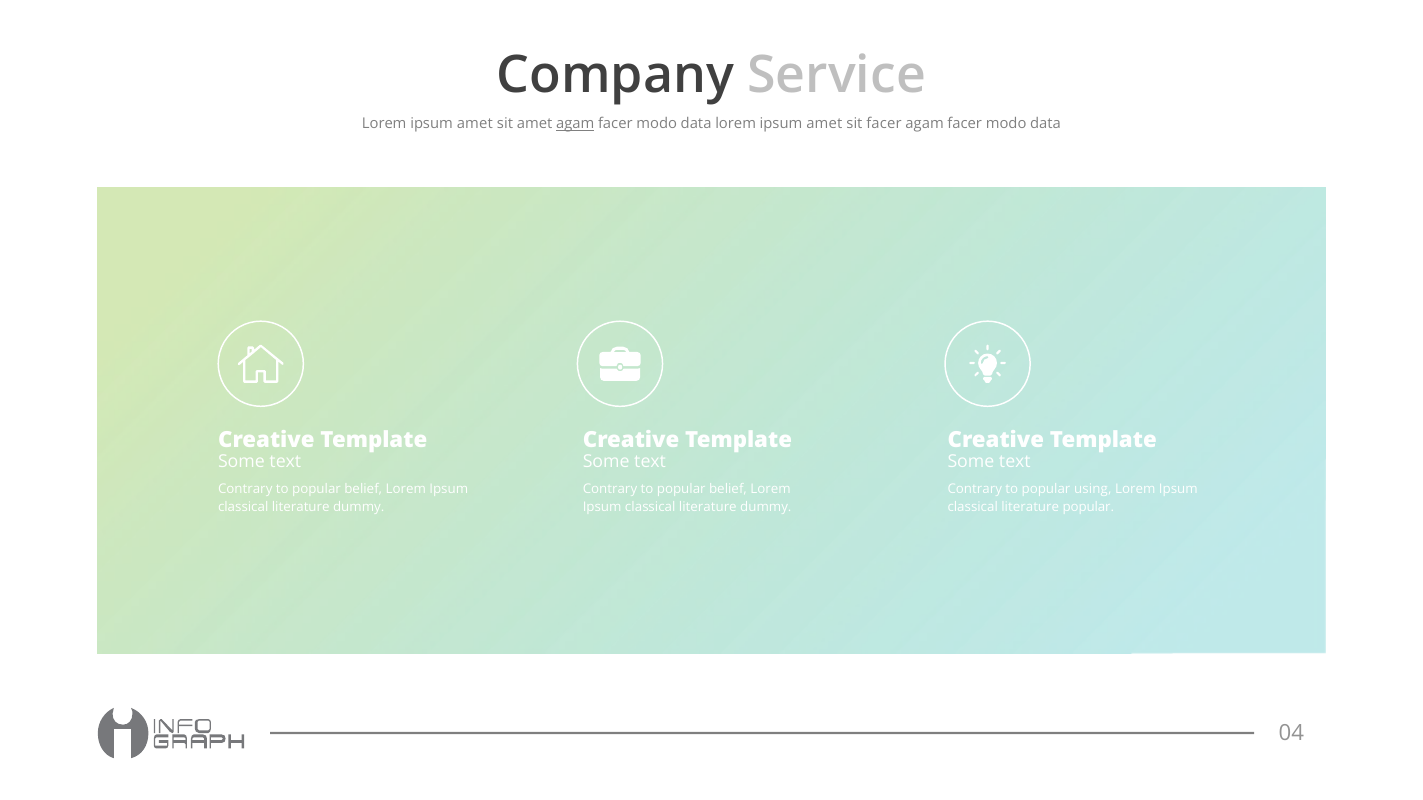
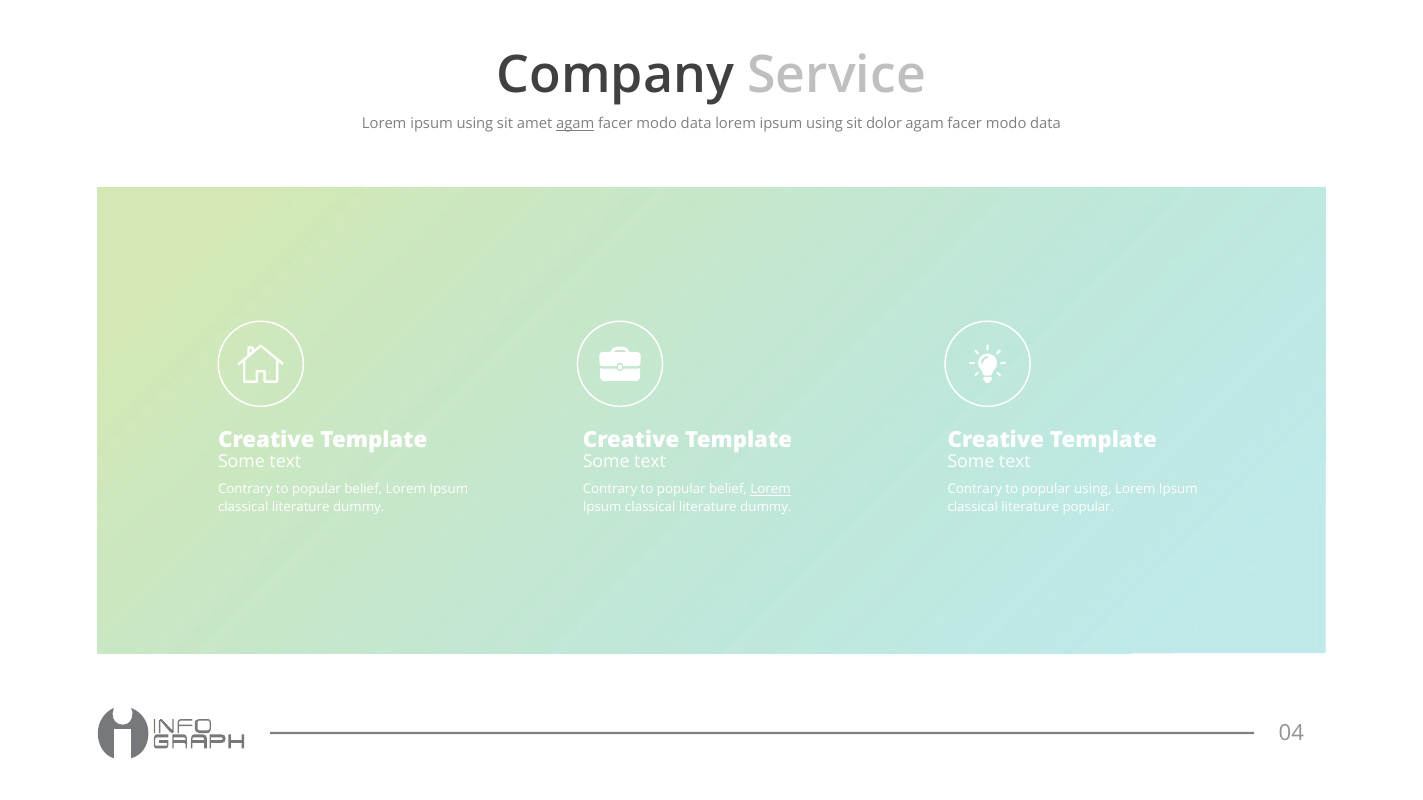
amet at (475, 124): amet -> using
data lorem ipsum amet: amet -> using
sit facer: facer -> dolor
Lorem at (771, 490) underline: none -> present
